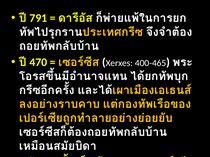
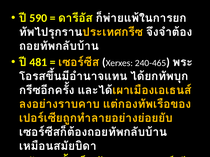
791: 791 -> 590
470: 470 -> 481
400-465: 400-465 -> 240-465
